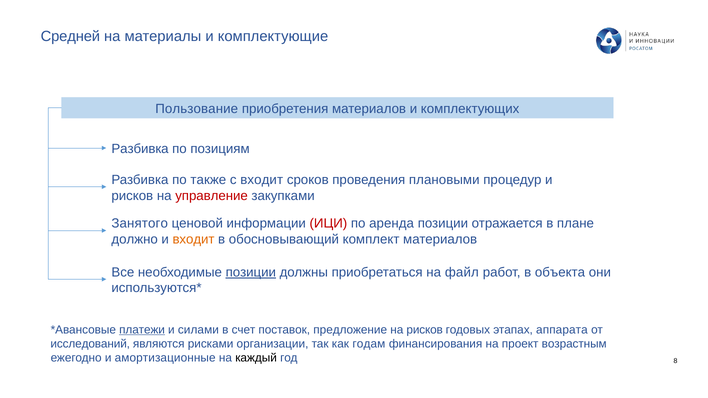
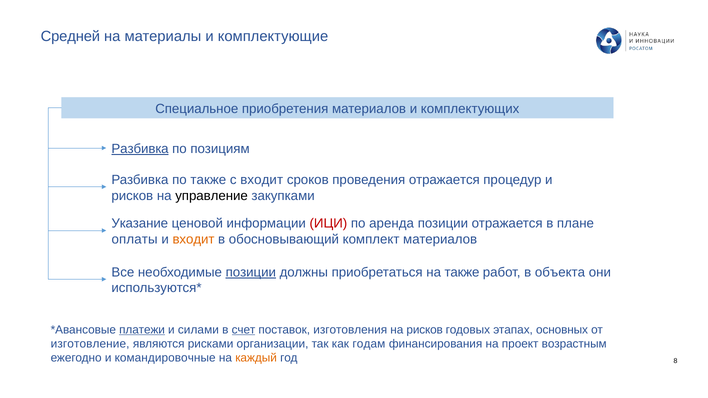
Пользование: Пользование -> Специальное
Разбивка at (140, 149) underline: none -> present
проведения плановыми: плановыми -> отражается
управление colour: red -> black
Занятого: Занятого -> Указание
должно: должно -> оплаты
на файл: файл -> также
счет underline: none -> present
предложение: предложение -> изготовления
аппарата: аппарата -> основных
исследований: исследований -> изготовление
амортизационные: амортизационные -> командировочные
каждый colour: black -> orange
